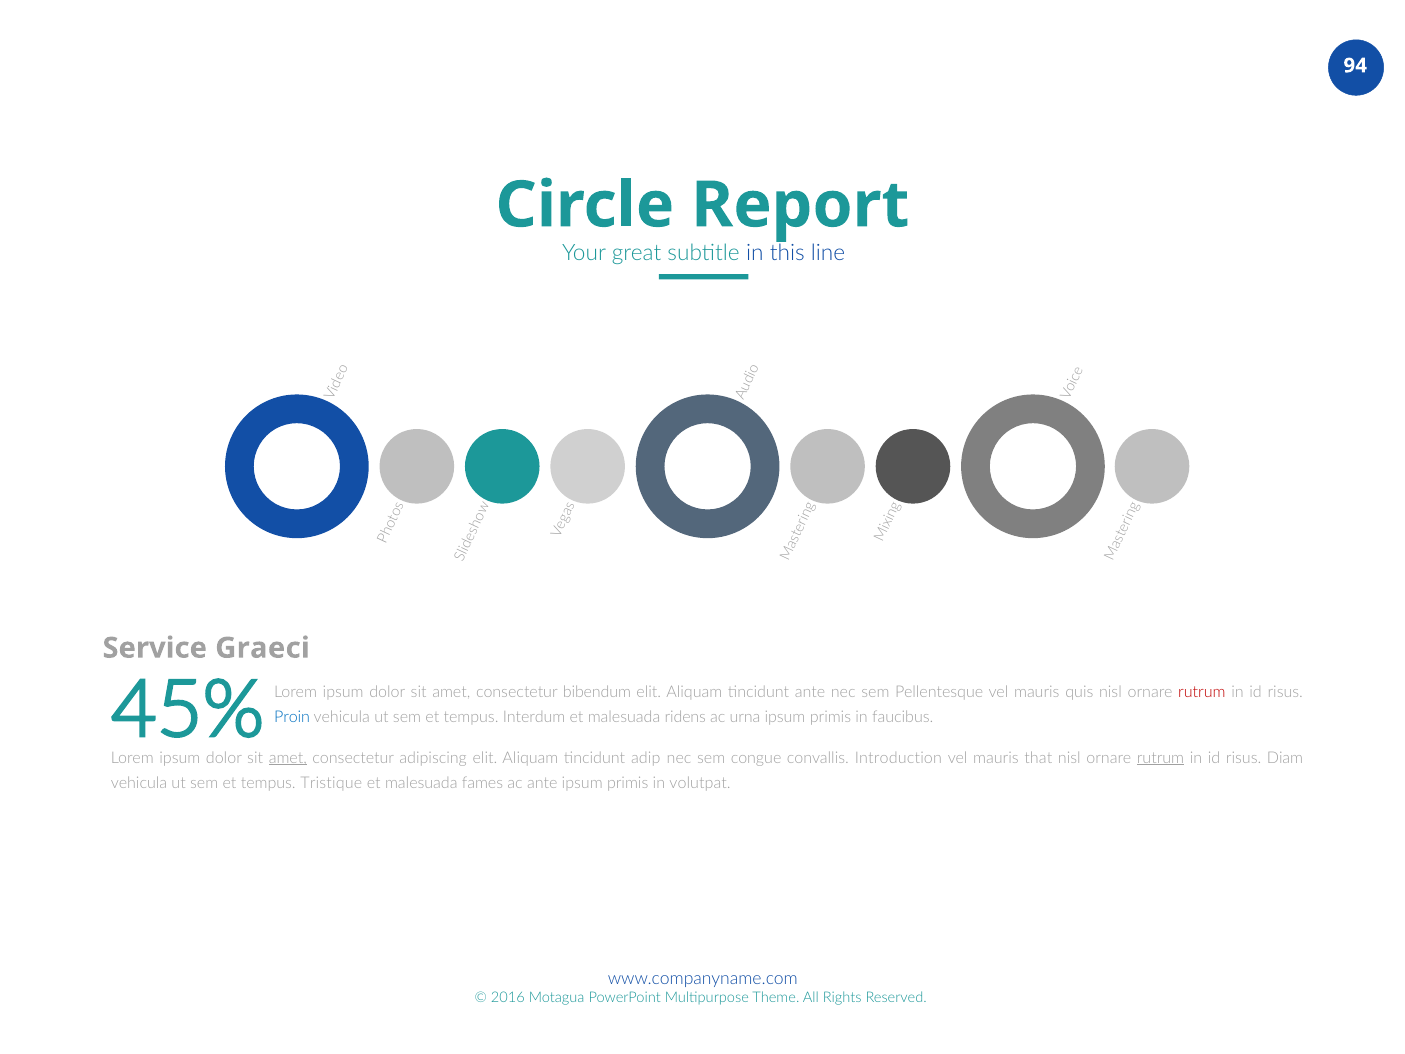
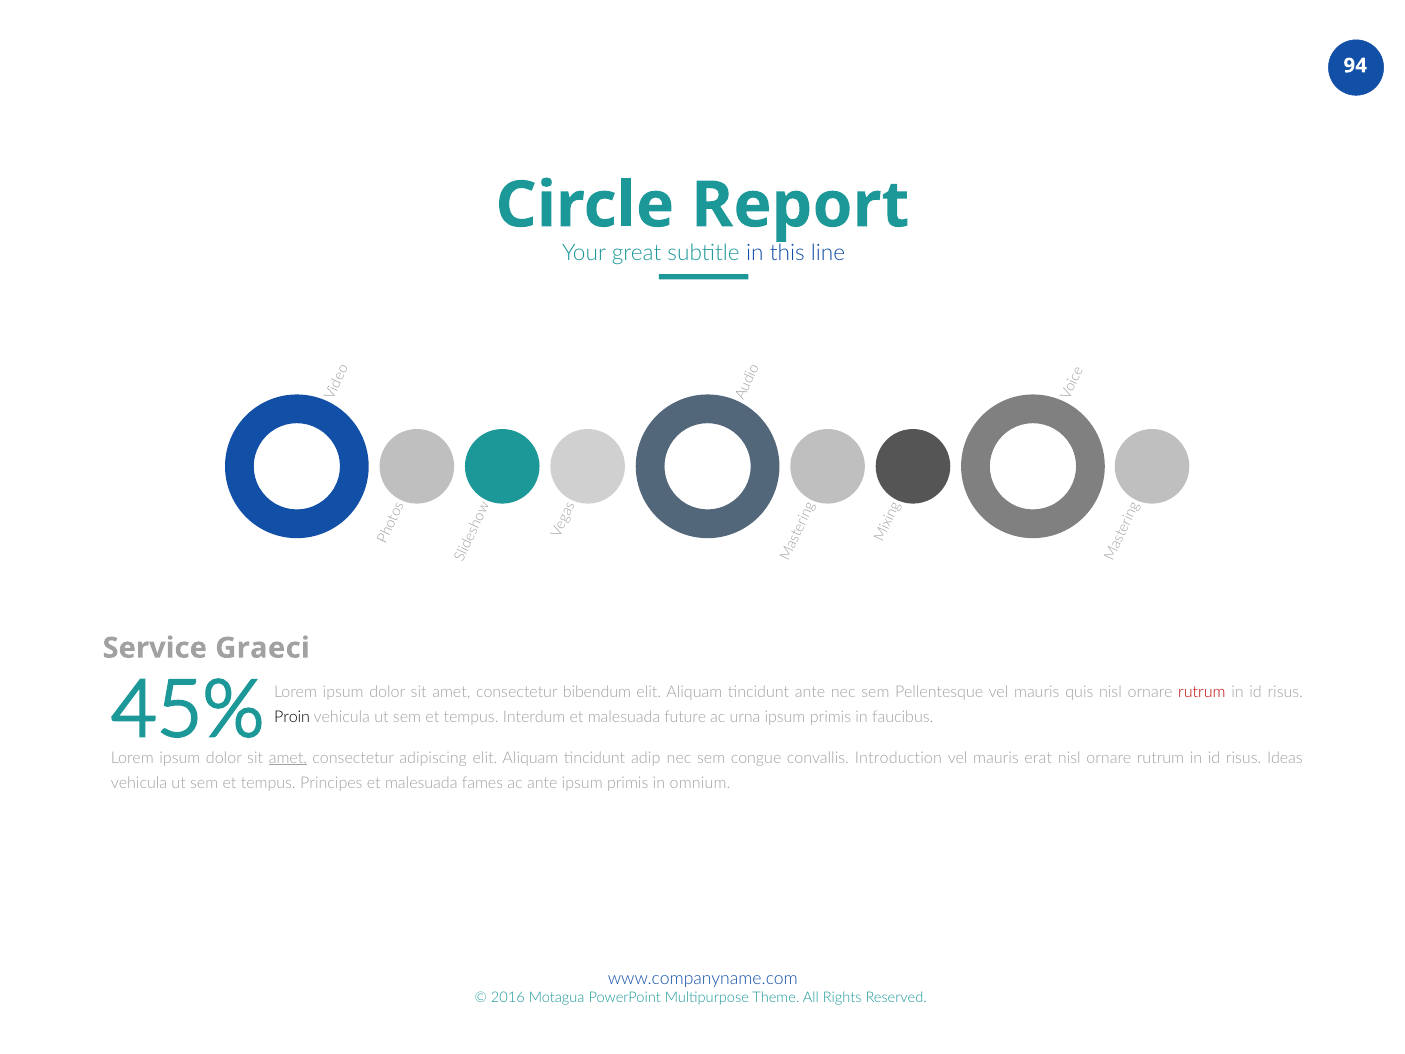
Proin colour: blue -> black
ridens: ridens -> future
that: that -> erat
rutrum at (1161, 758) underline: present -> none
Diam: Diam -> Ideas
Tristique: Tristique -> Principes
volutpat: volutpat -> omnium
